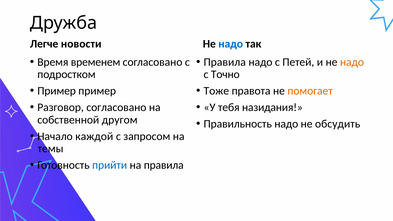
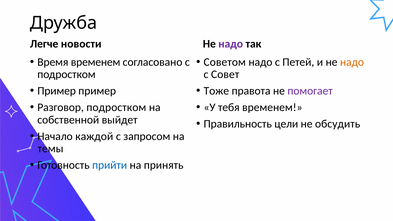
надо at (231, 44) colour: blue -> purple
Правила at (225, 62): Правила -> Советом
Точно: Точно -> Совет
помогает colour: orange -> purple
Разговор согласовано: согласовано -> подростком
тебя назидания: назидания -> временем
другом: другом -> выйдет
Правильность надо: надо -> цели
на правила: правила -> принять
